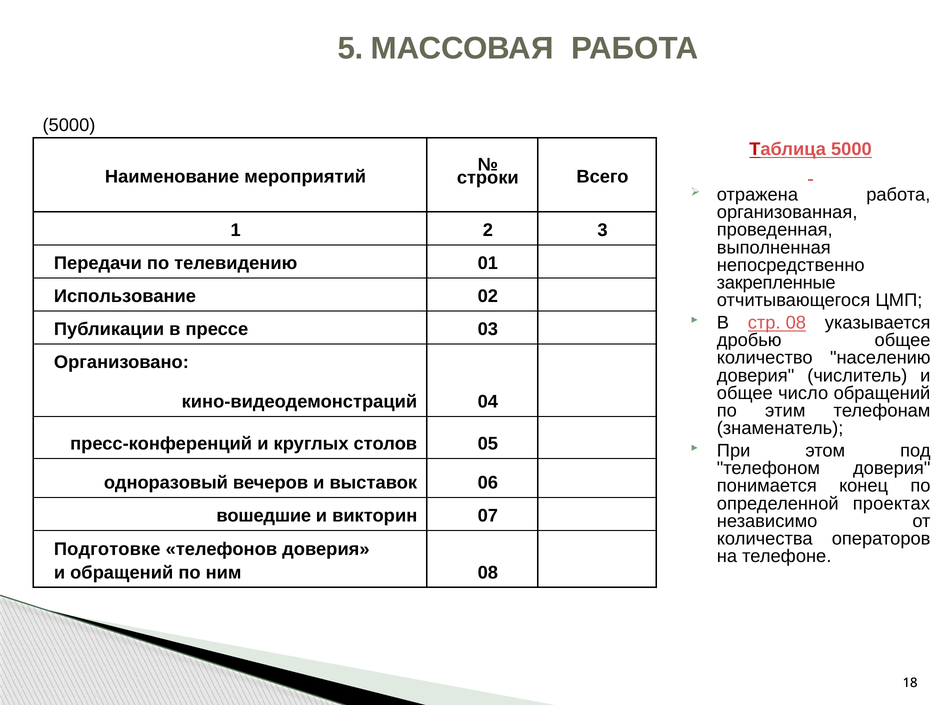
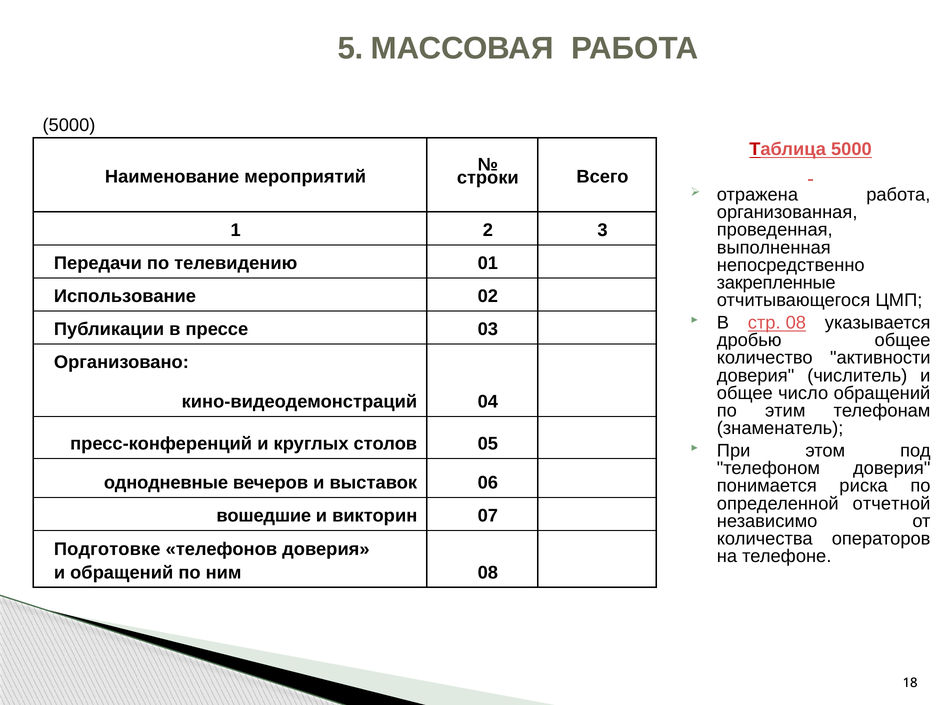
населению: населению -> активности
одноразовый: одноразовый -> однодневные
конец: конец -> риска
проектах: проектах -> отчетной
